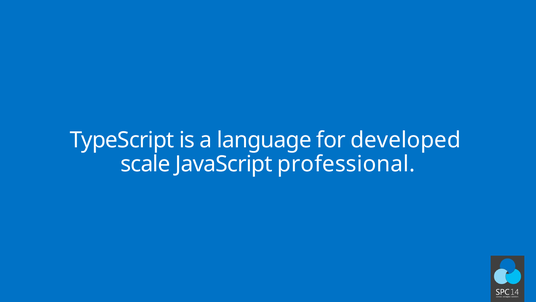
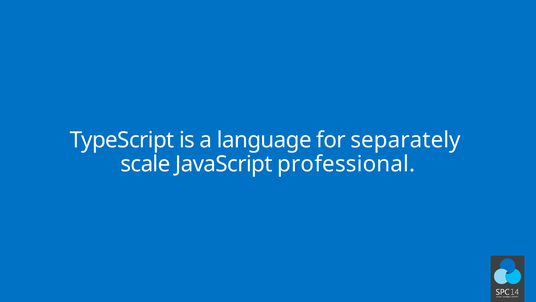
developed: developed -> separately
